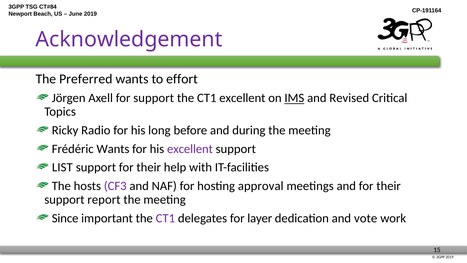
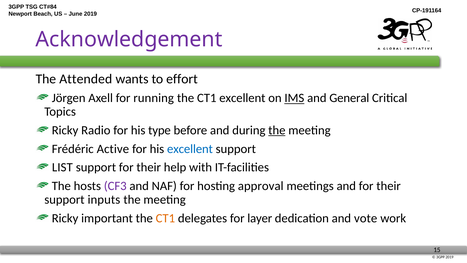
Preferred: Preferred -> Attended
for support: support -> running
Revised: Revised -> General
long: long -> type
the at (277, 130) underline: none -> present
Frédéric Wants: Wants -> Active
excellent at (190, 149) colour: purple -> blue
report: report -> inputs
Since at (65, 218): Since -> Ricky
CT1 at (165, 218) colour: purple -> orange
